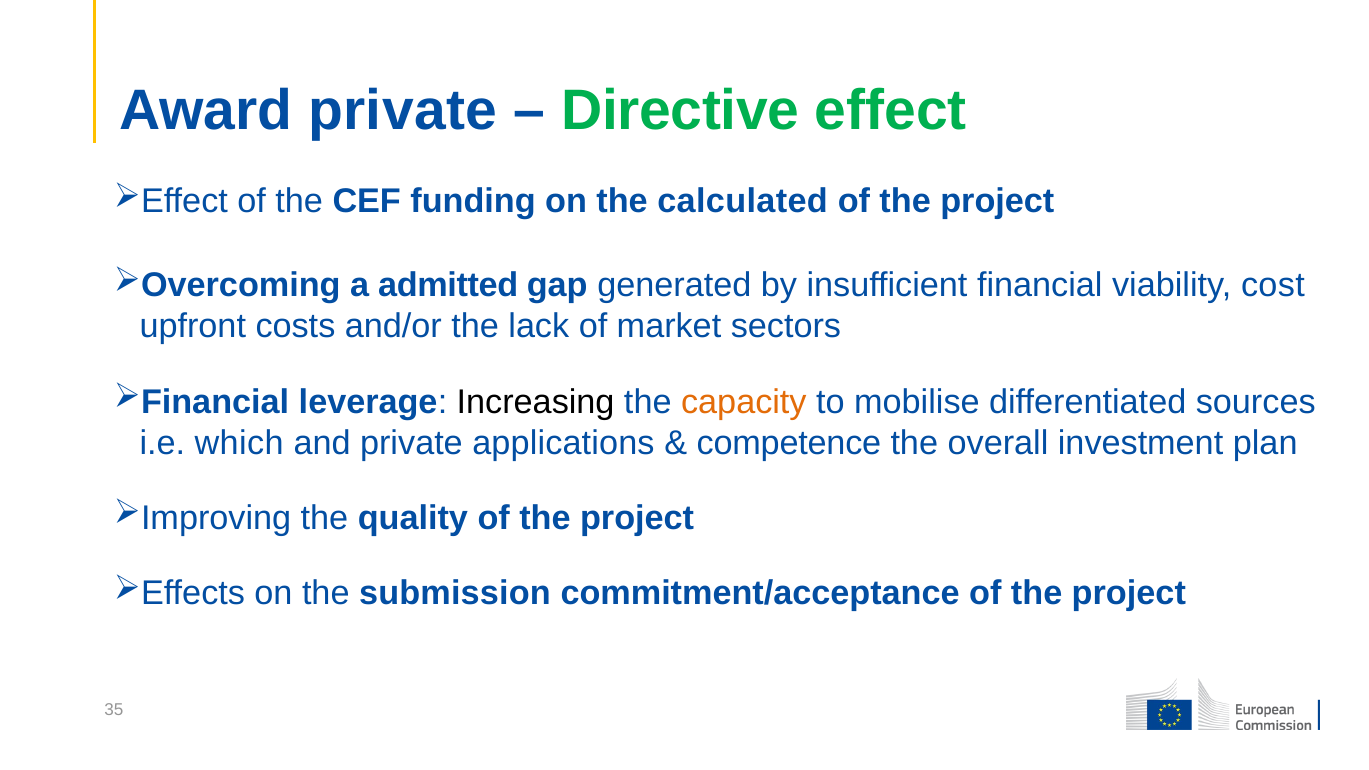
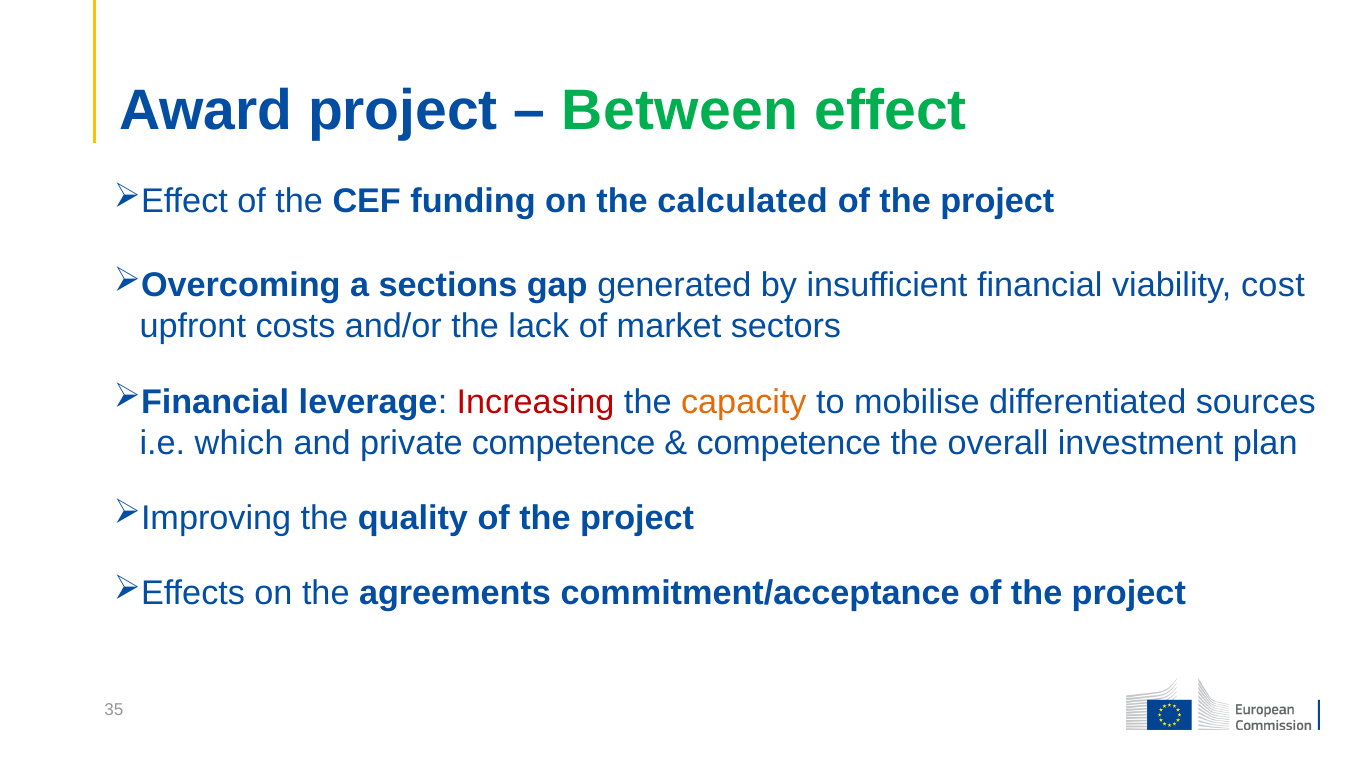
Award private: private -> project
Directive: Directive -> Between
admitted: admitted -> sections
Increasing colour: black -> red
private applications: applications -> competence
submission: submission -> agreements
